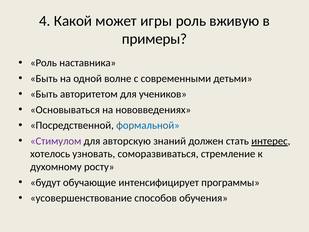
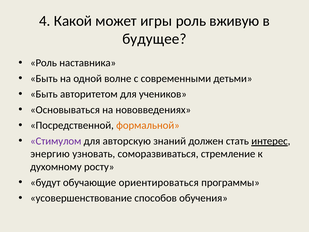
примеры: примеры -> будущее
формальной colour: blue -> orange
хотелось: хотелось -> энергию
интенсифицирует: интенсифицирует -> ориентироваться
